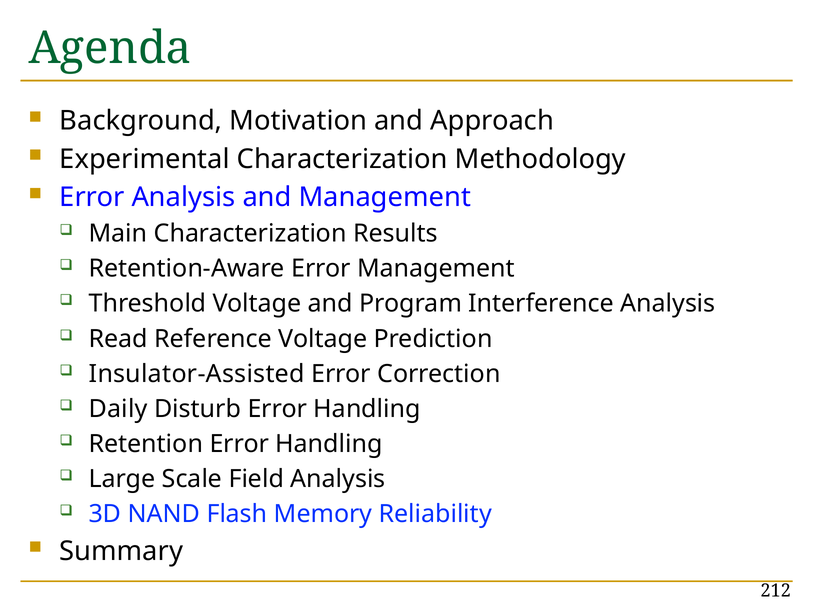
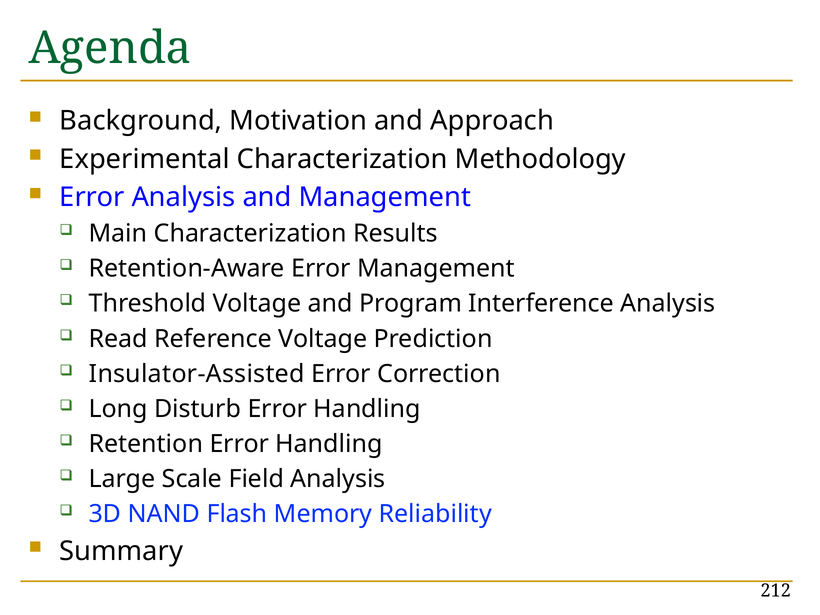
Daily: Daily -> Long
